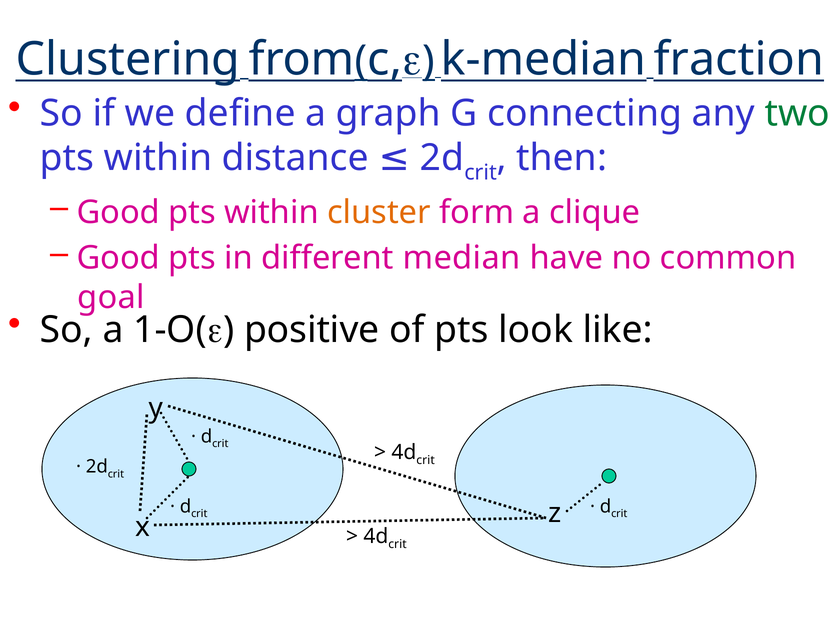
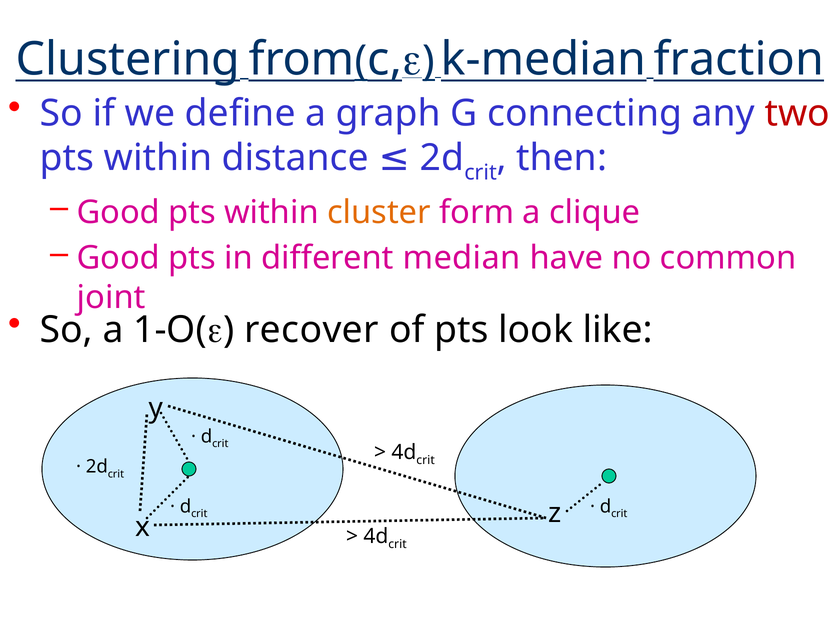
two colour: green -> red
goal: goal -> joint
positive: positive -> recover
